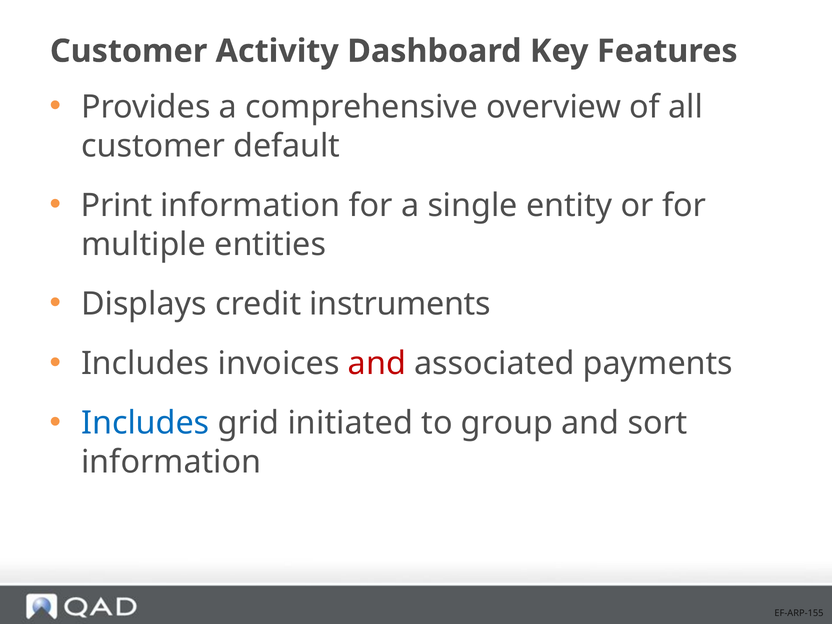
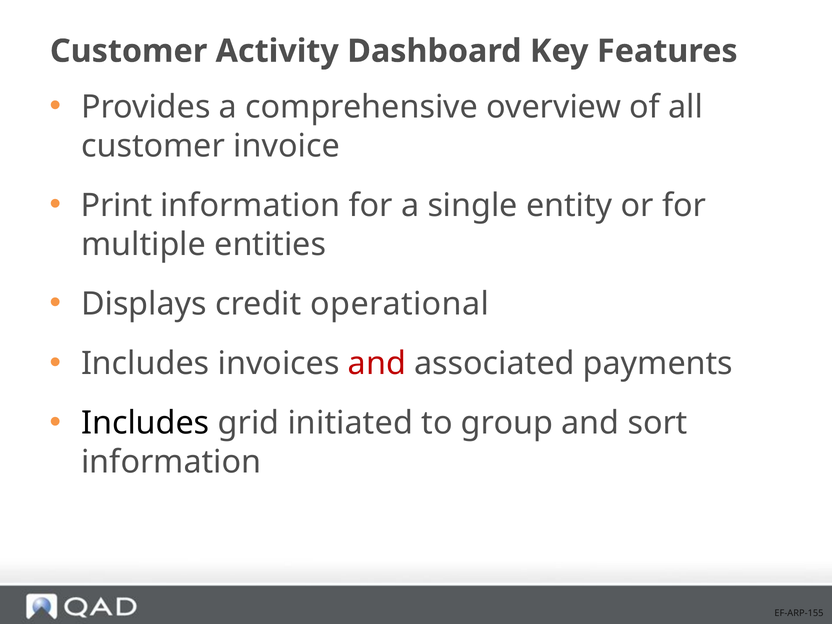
default: default -> invoice
instruments: instruments -> operational
Includes at (145, 423) colour: blue -> black
